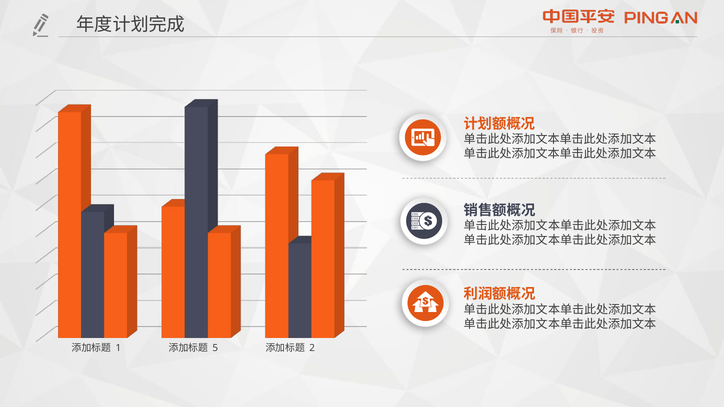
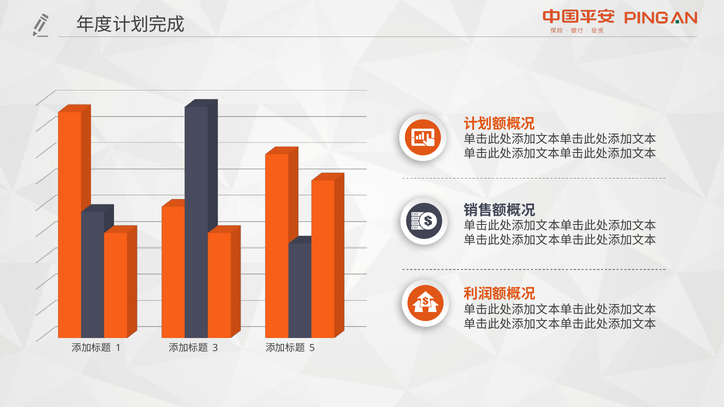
5: 5 -> 3
2: 2 -> 5
